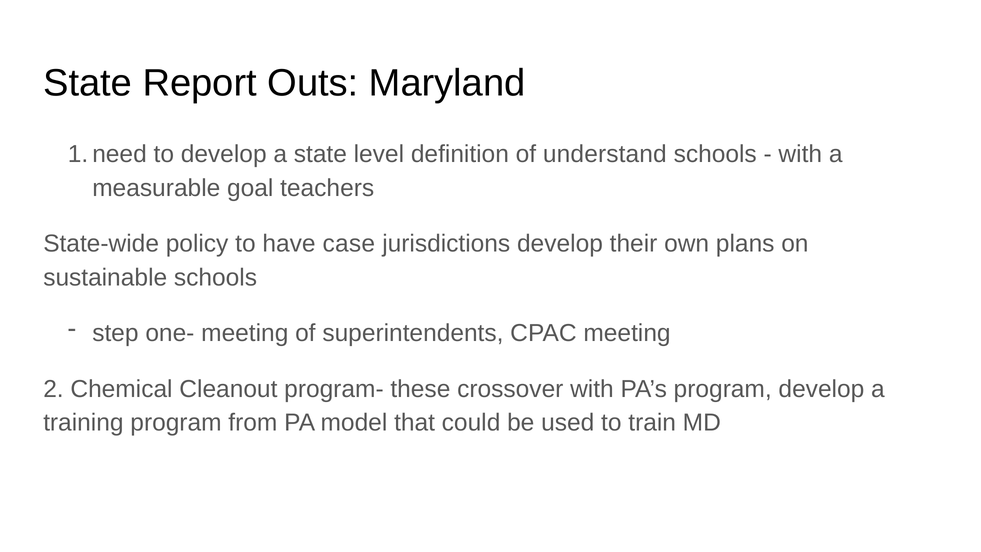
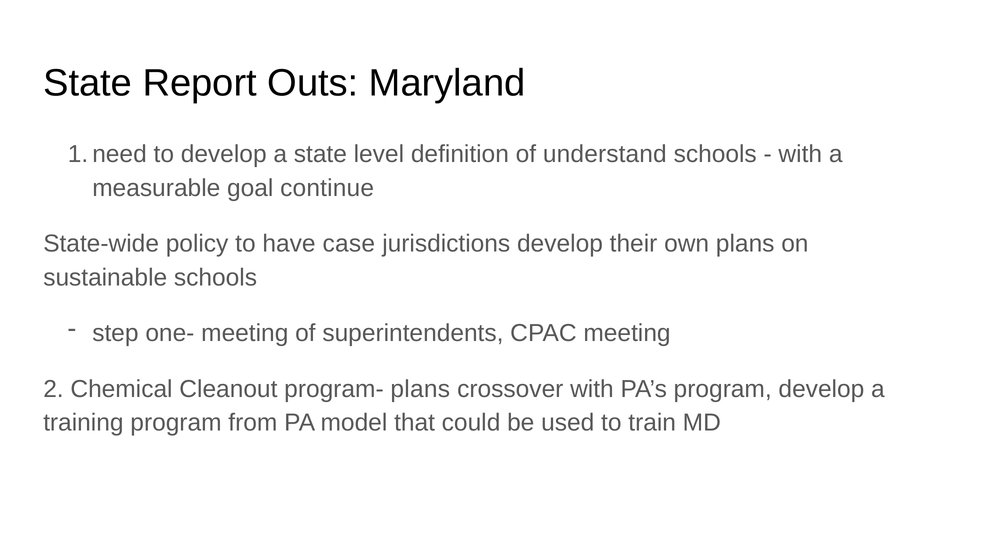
teachers: teachers -> continue
program- these: these -> plans
